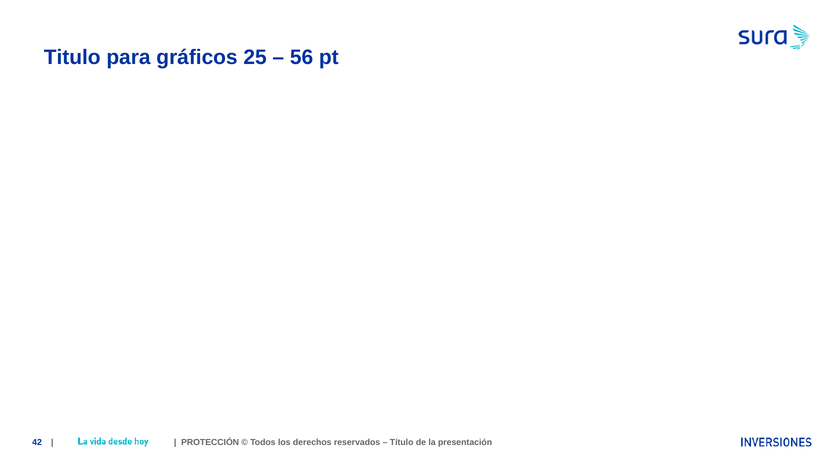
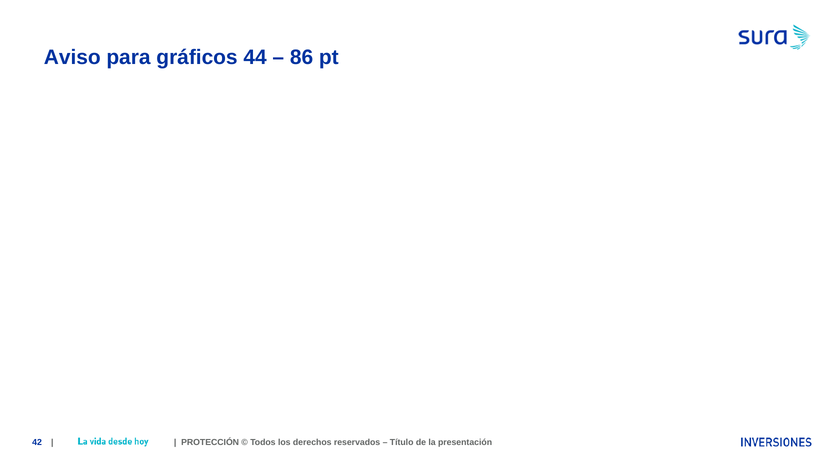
Titulo: Titulo -> Aviso
25: 25 -> 44
56: 56 -> 86
